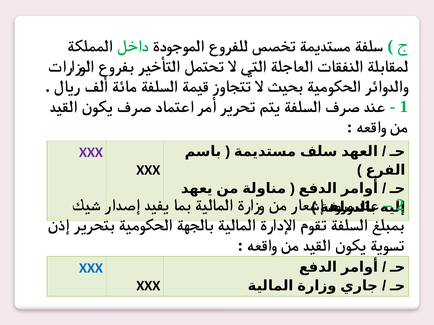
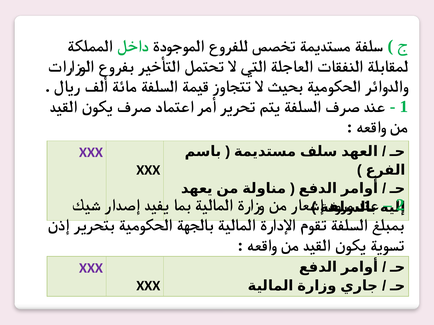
XXX at (91, 268) colour: blue -> purple
